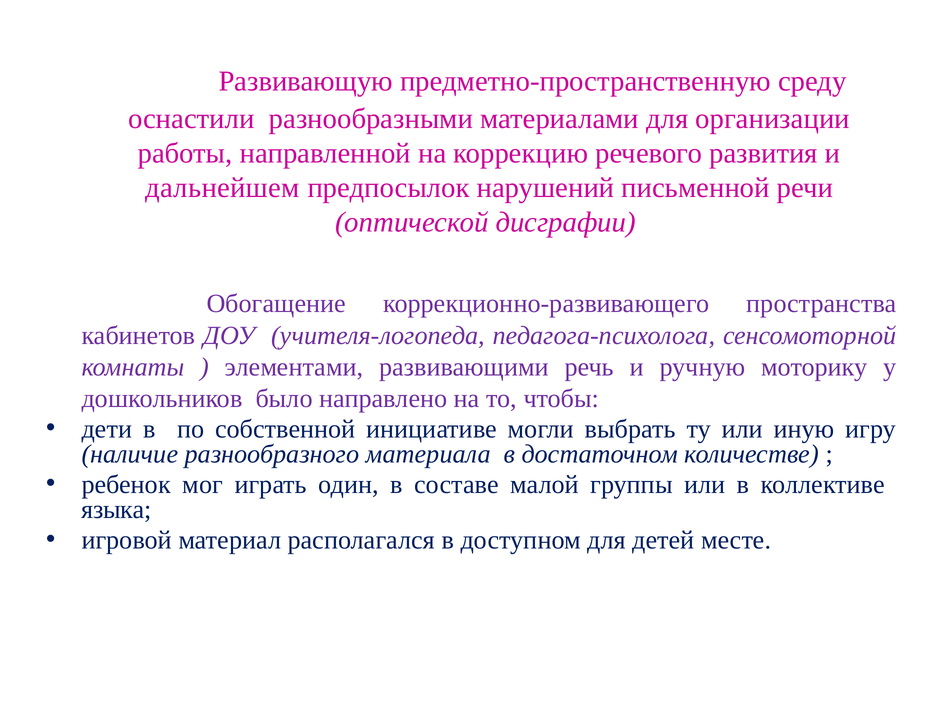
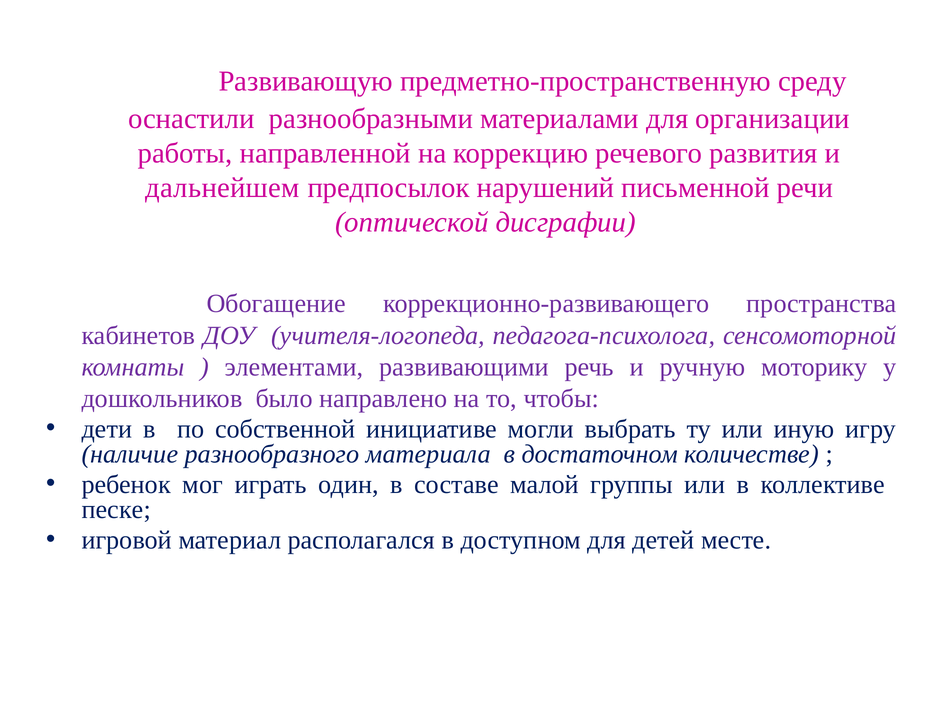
языка: языка -> песке
